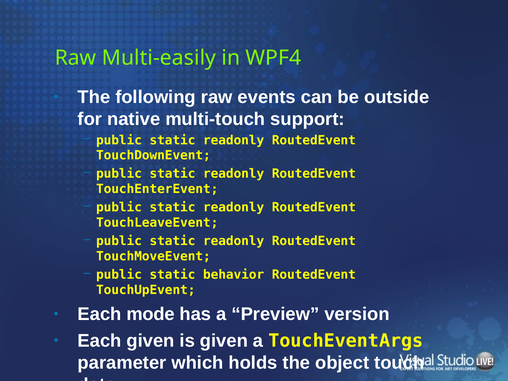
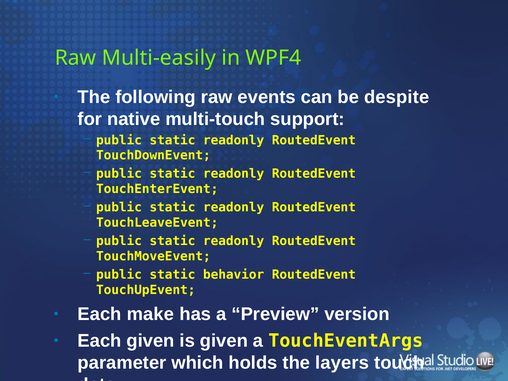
outside: outside -> despite
mode: mode -> make
object: object -> layers
